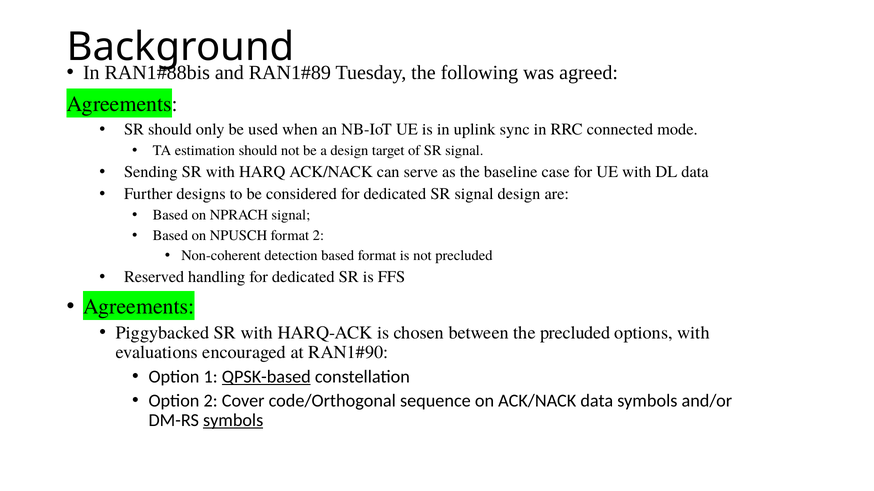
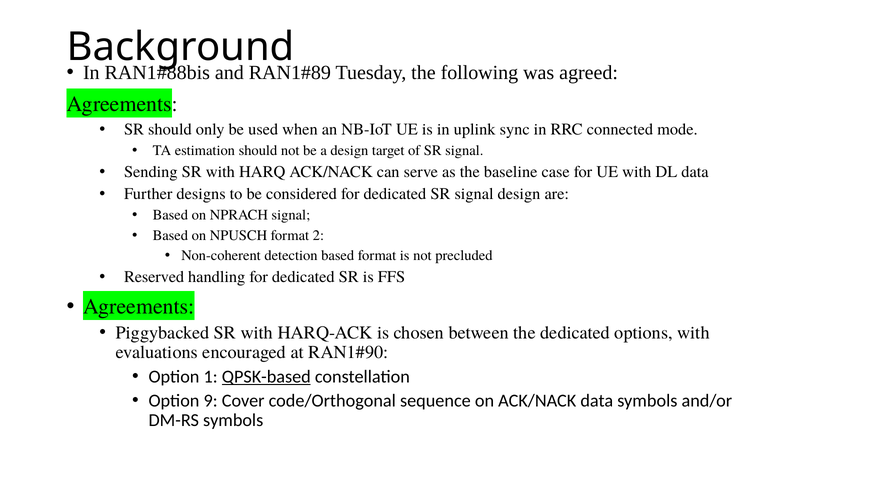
the precluded: precluded -> dedicated
Option 2: 2 -> 9
symbols at (233, 421) underline: present -> none
